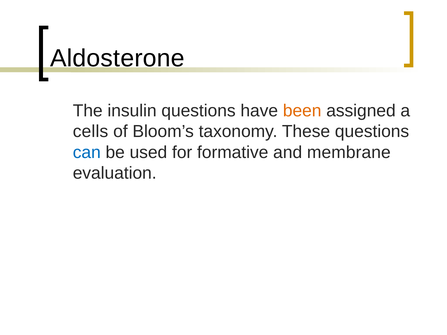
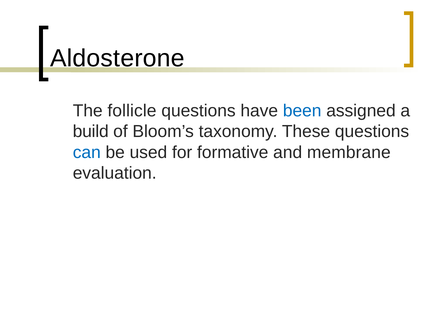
insulin: insulin -> follicle
been colour: orange -> blue
cells: cells -> build
